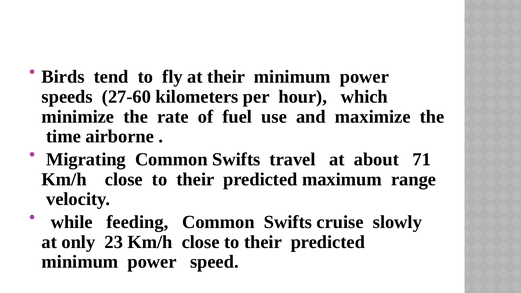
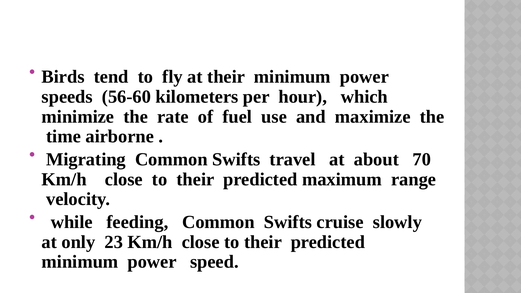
27-60: 27-60 -> 56-60
71: 71 -> 70
